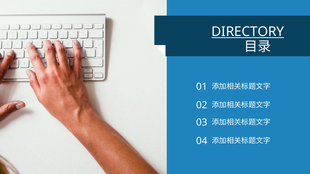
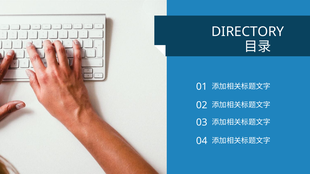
DIRECTORY underline: present -> none
